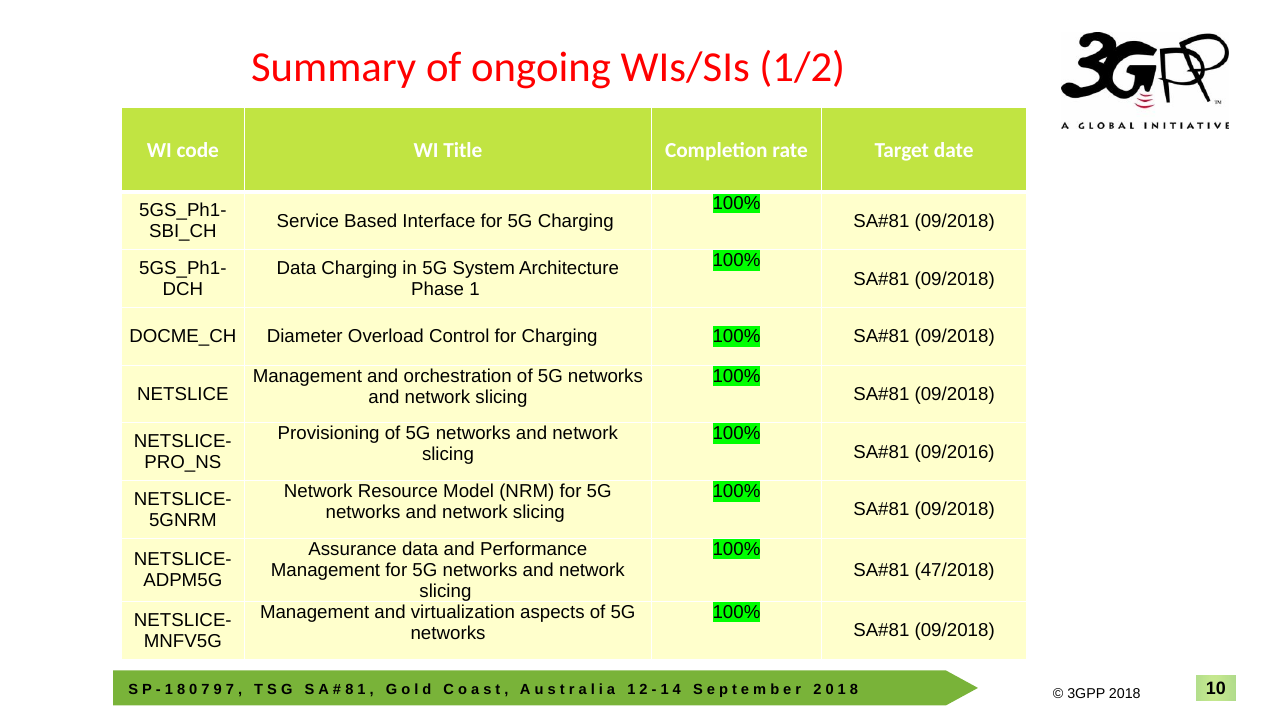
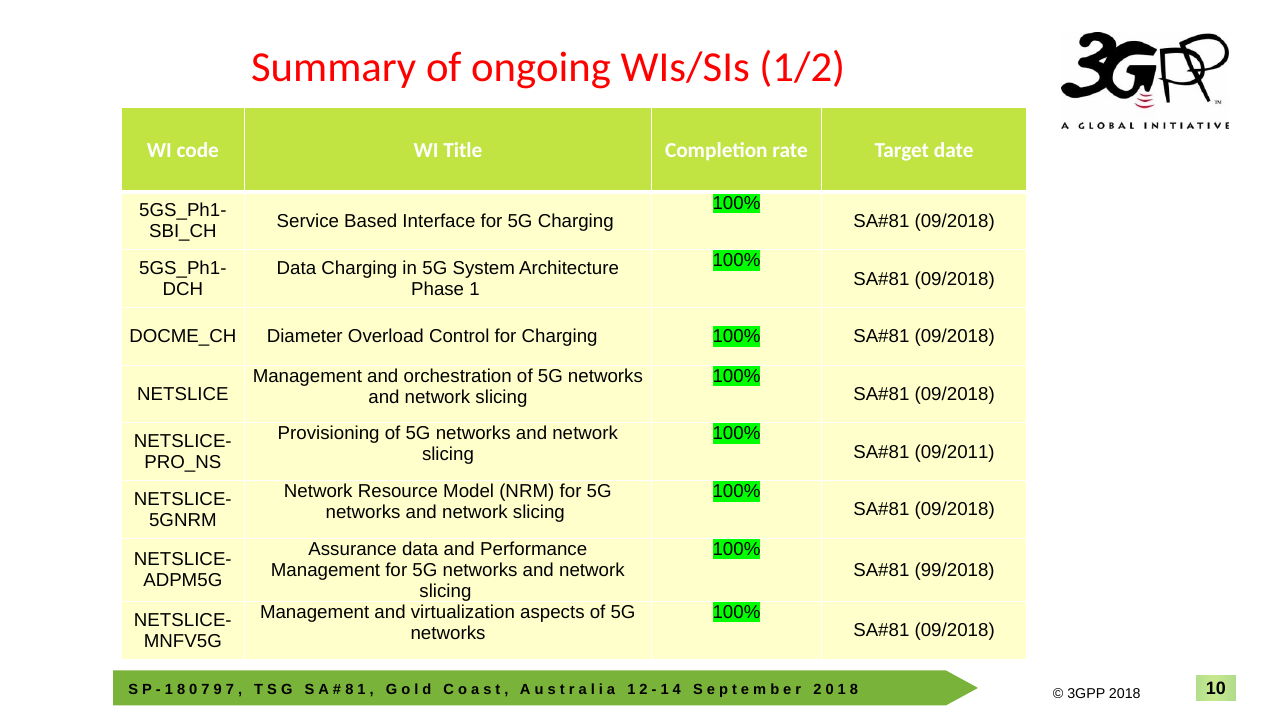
09/2016: 09/2016 -> 09/2011
47/2018: 47/2018 -> 99/2018
